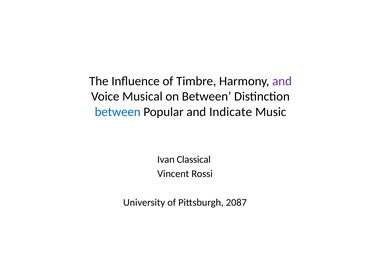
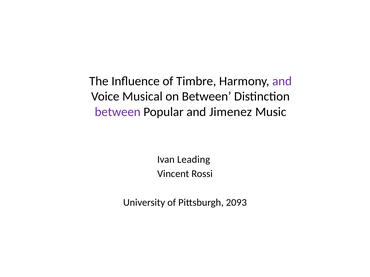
between at (118, 112) colour: blue -> purple
Indicate: Indicate -> Jimenez
Classical: Classical -> Leading
2087: 2087 -> 2093
